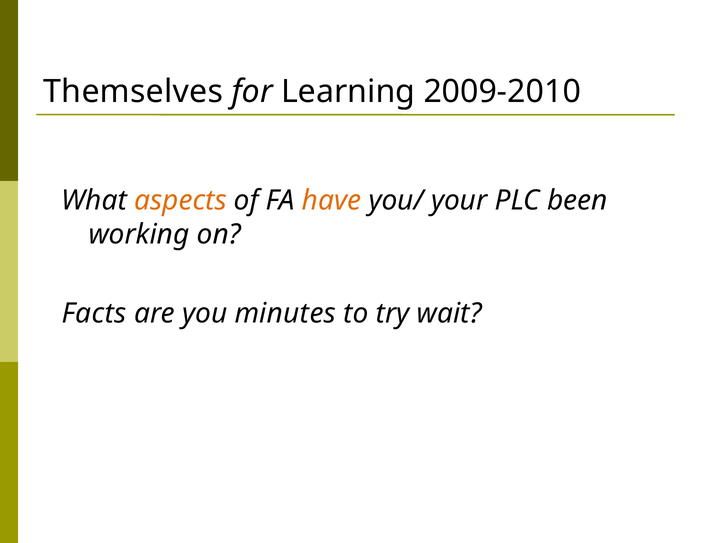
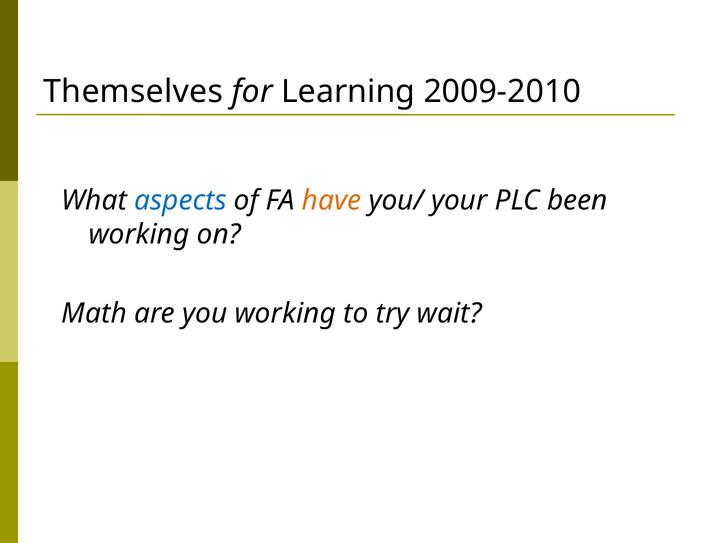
aspects colour: orange -> blue
Facts: Facts -> Math
you minutes: minutes -> working
